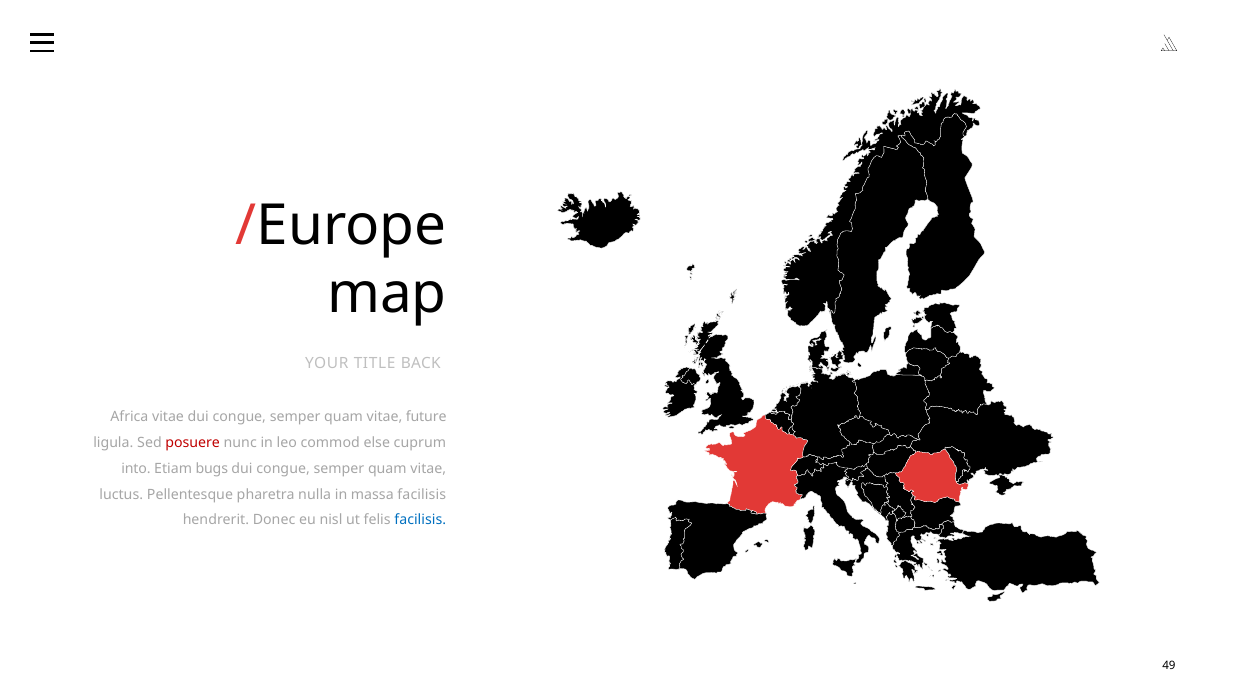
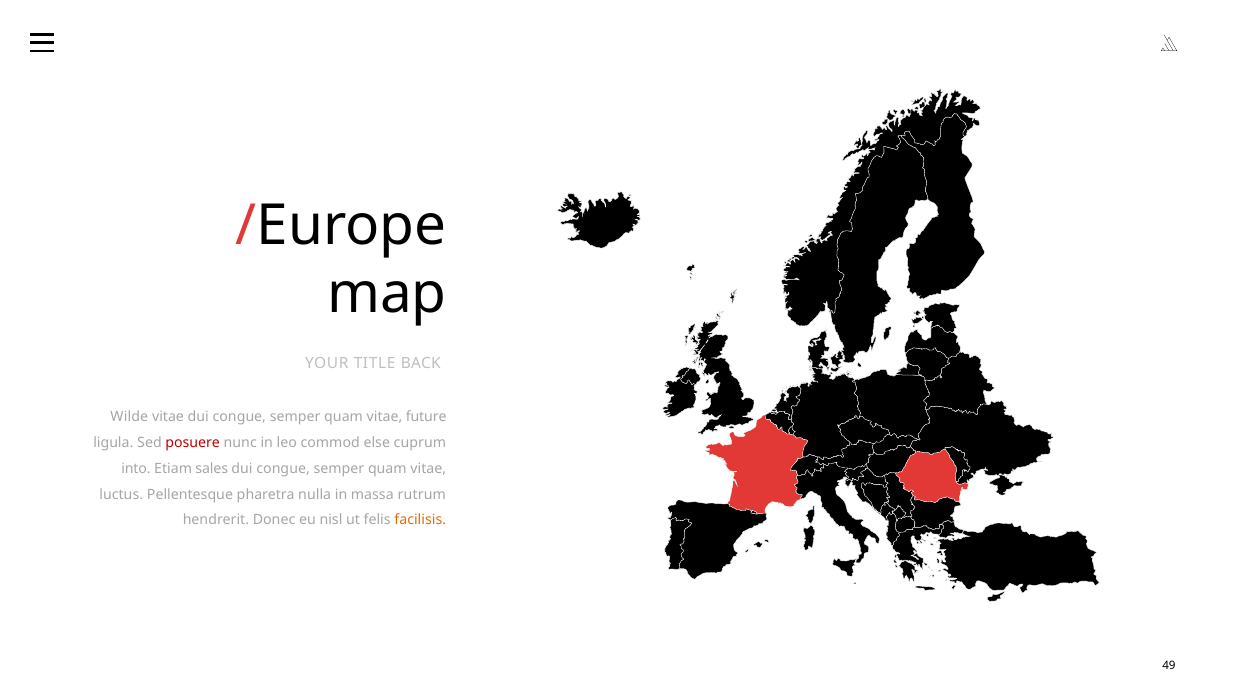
Africa: Africa -> Wilde
bugs: bugs -> sales
massa facilisis: facilisis -> rutrum
facilisis at (420, 520) colour: blue -> orange
